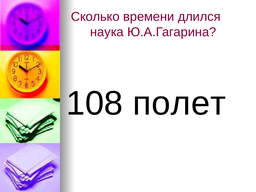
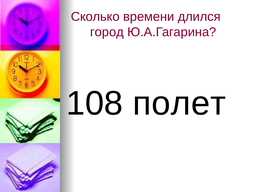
наука: наука -> город
